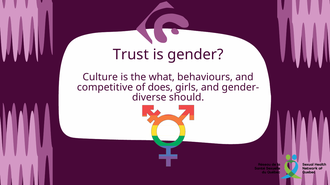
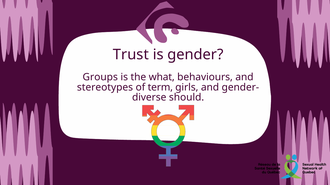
Culture: Culture -> Groups
competitive: competitive -> stereotypes
does: does -> term
